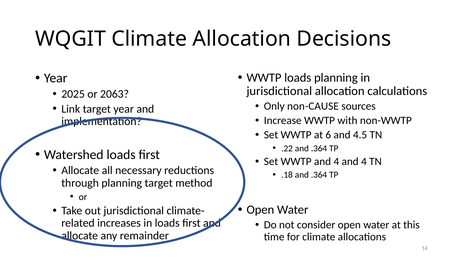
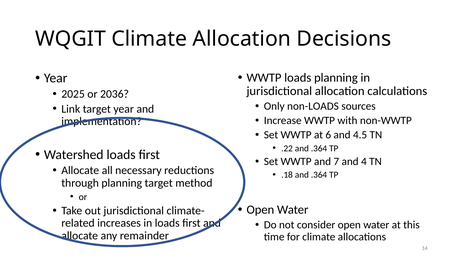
2063: 2063 -> 2036
non-CAUSE: non-CAUSE -> non-LOADS
WWTP and 4: 4 -> 7
